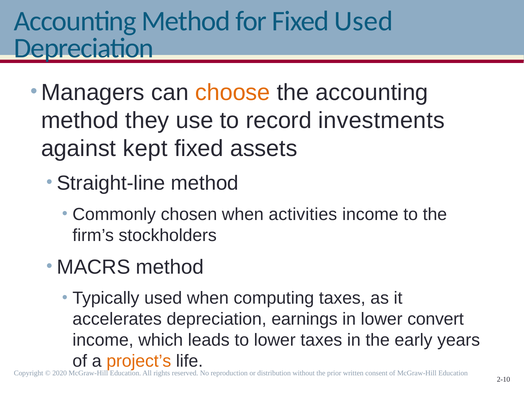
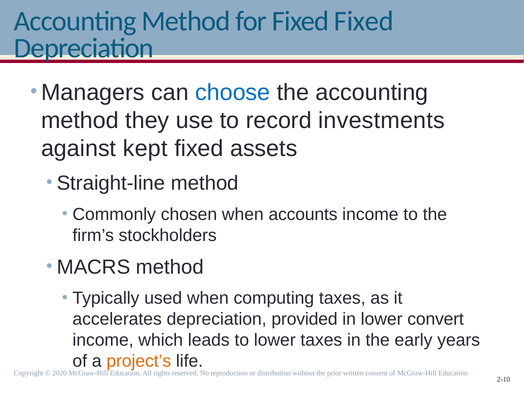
Fixed Used: Used -> Fixed
choose colour: orange -> blue
activities: activities -> accounts
earnings: earnings -> provided
